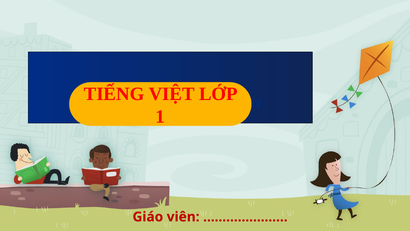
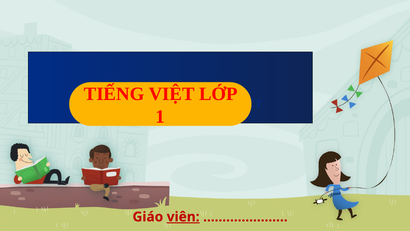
viên underline: none -> present
